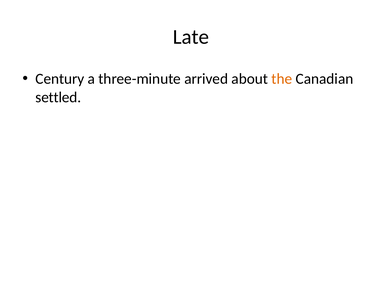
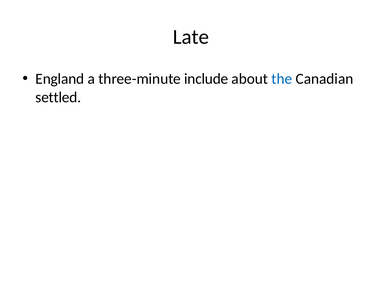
Century: Century -> England
arrived: arrived -> include
the colour: orange -> blue
